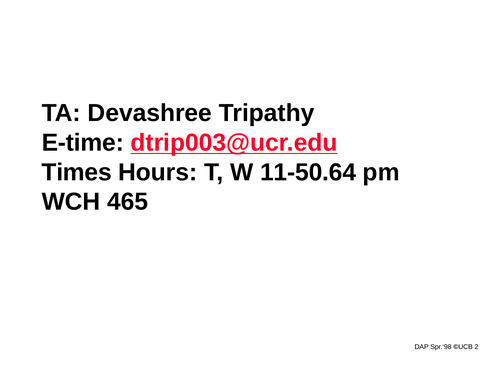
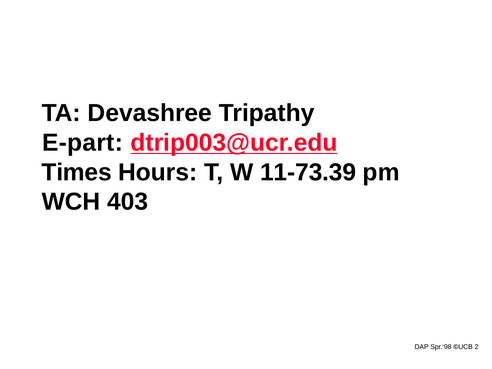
E-time: E-time -> E-part
11-50.64: 11-50.64 -> 11-73.39
465: 465 -> 403
